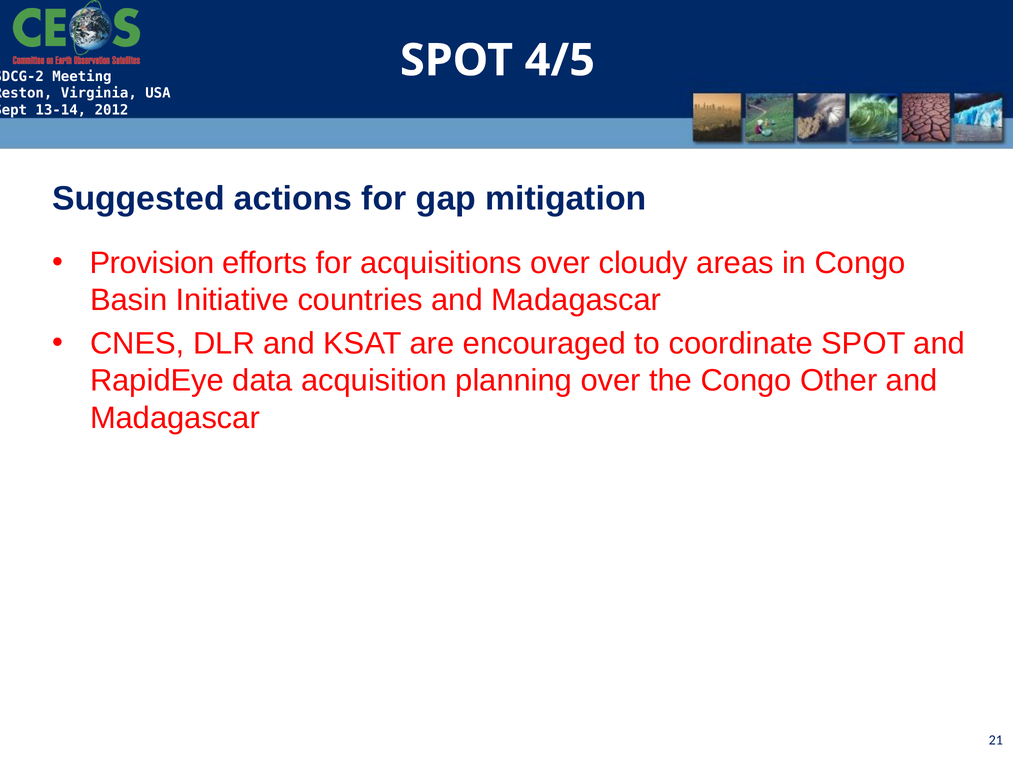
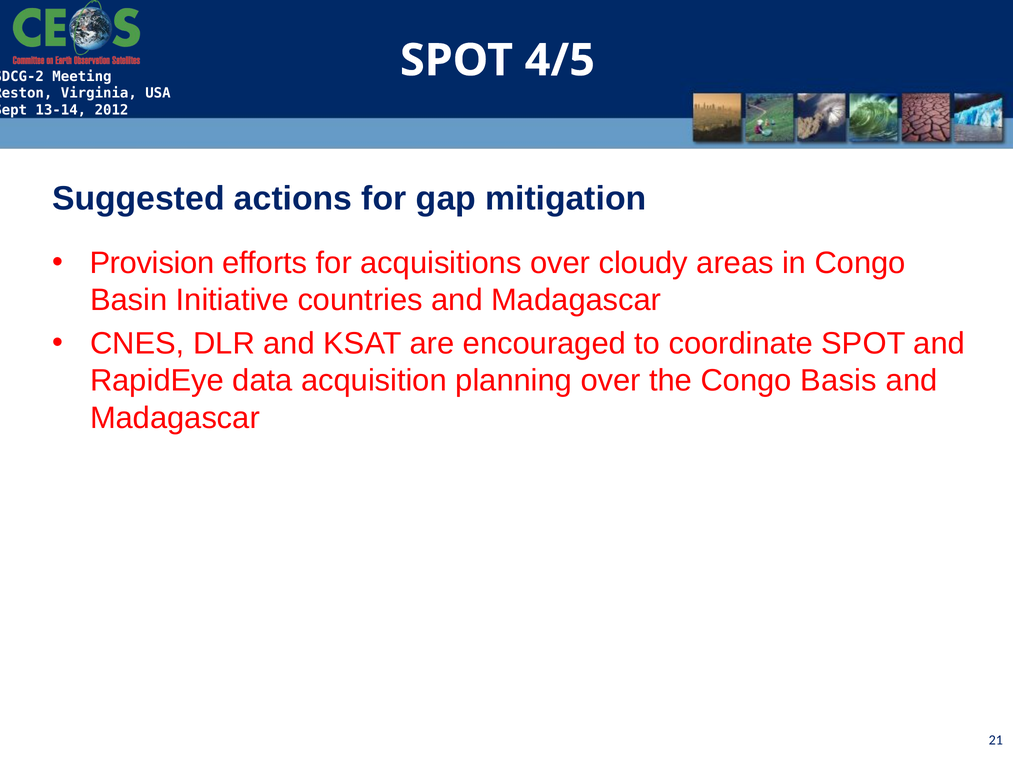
Other: Other -> Basis
